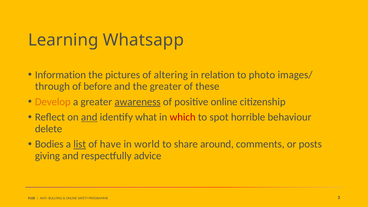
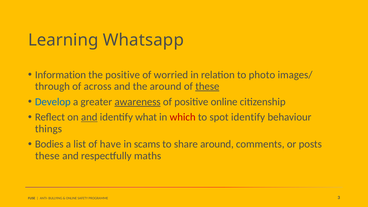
the pictures: pictures -> positive
altering: altering -> worried
before: before -> across
the greater: greater -> around
these at (207, 86) underline: none -> present
Develop colour: orange -> blue
spot horrible: horrible -> identify
delete: delete -> things
list underline: present -> none
world: world -> scams
giving at (47, 156): giving -> these
advice: advice -> maths
